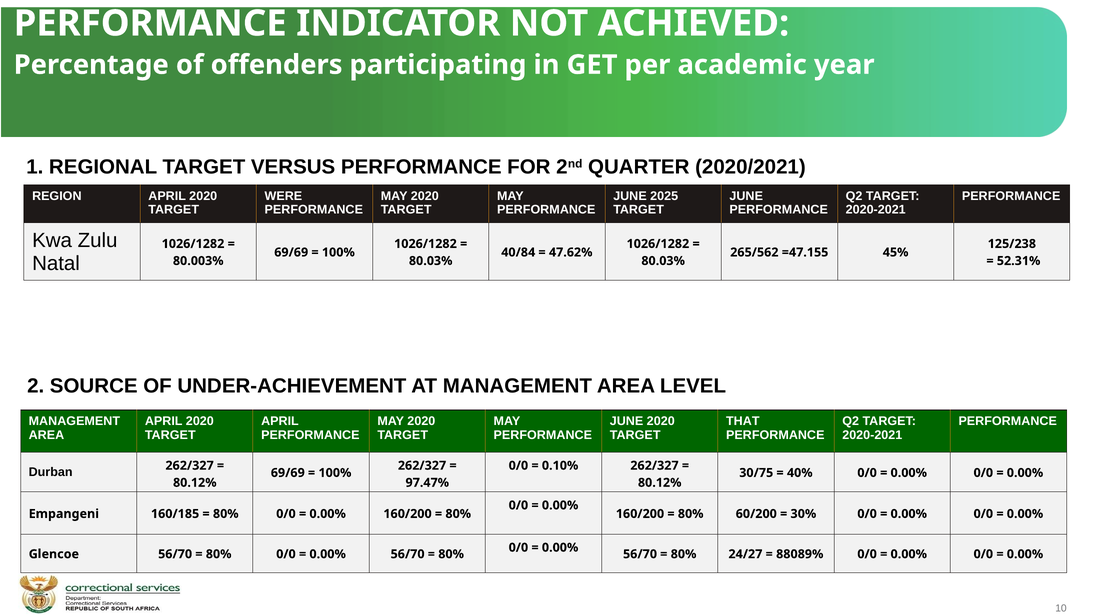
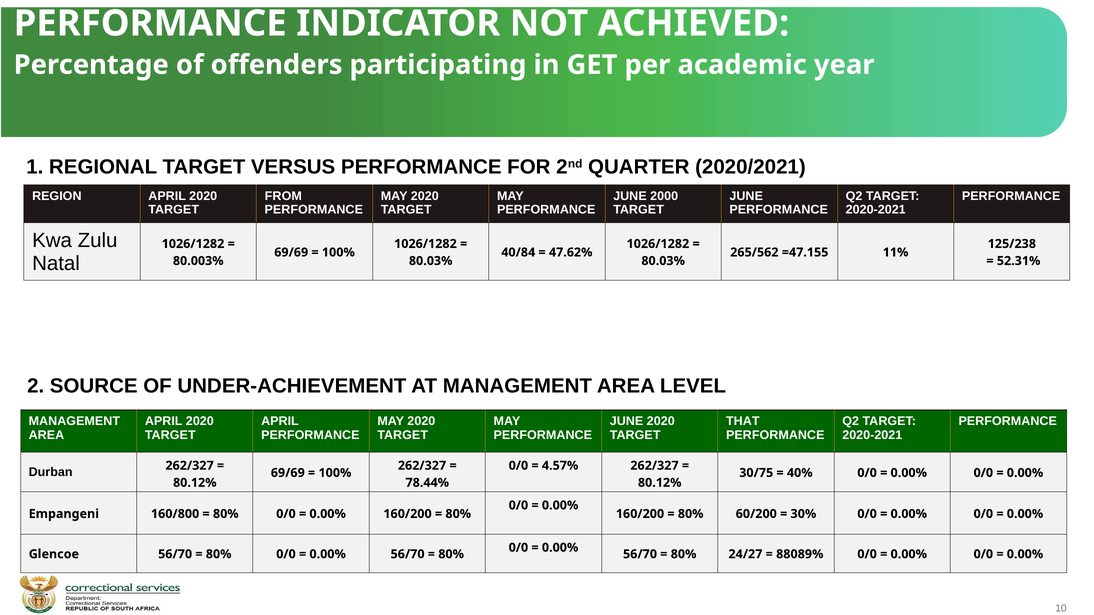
WERE: WERE -> FROM
2025: 2025 -> 2000
45%: 45% -> 11%
0.10%: 0.10% -> 4.57%
97.47%: 97.47% -> 78.44%
160/185: 160/185 -> 160/800
